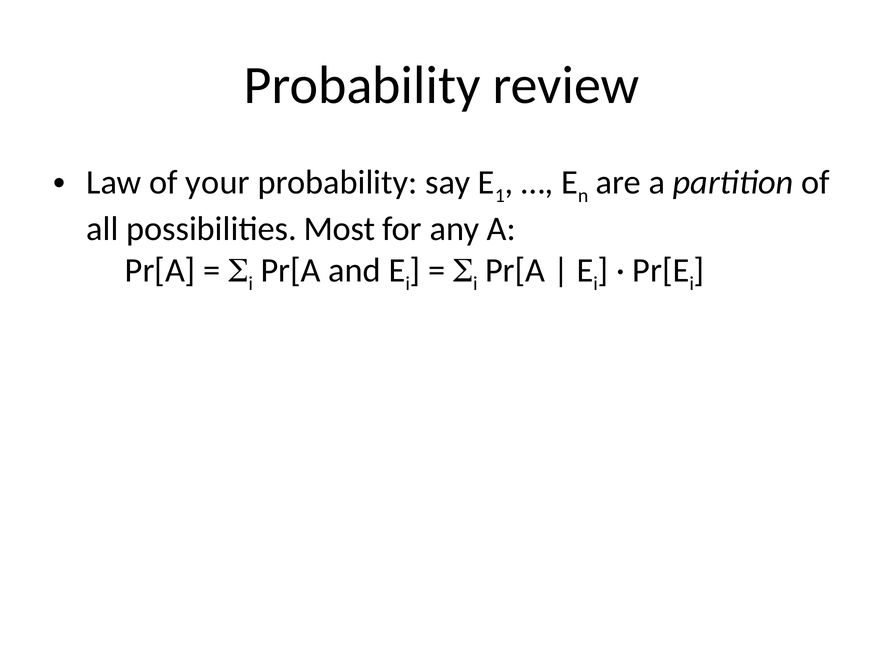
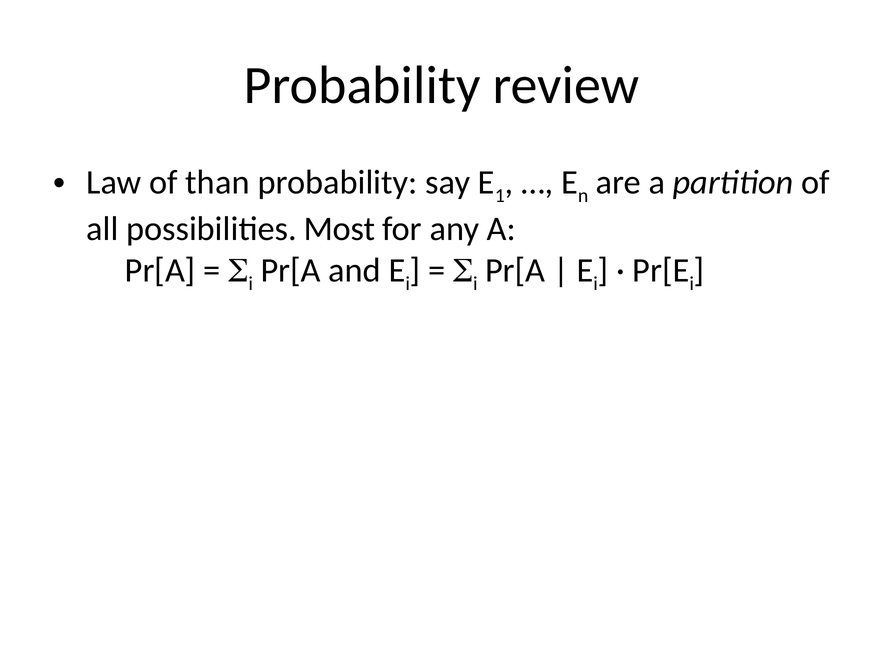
your: your -> than
